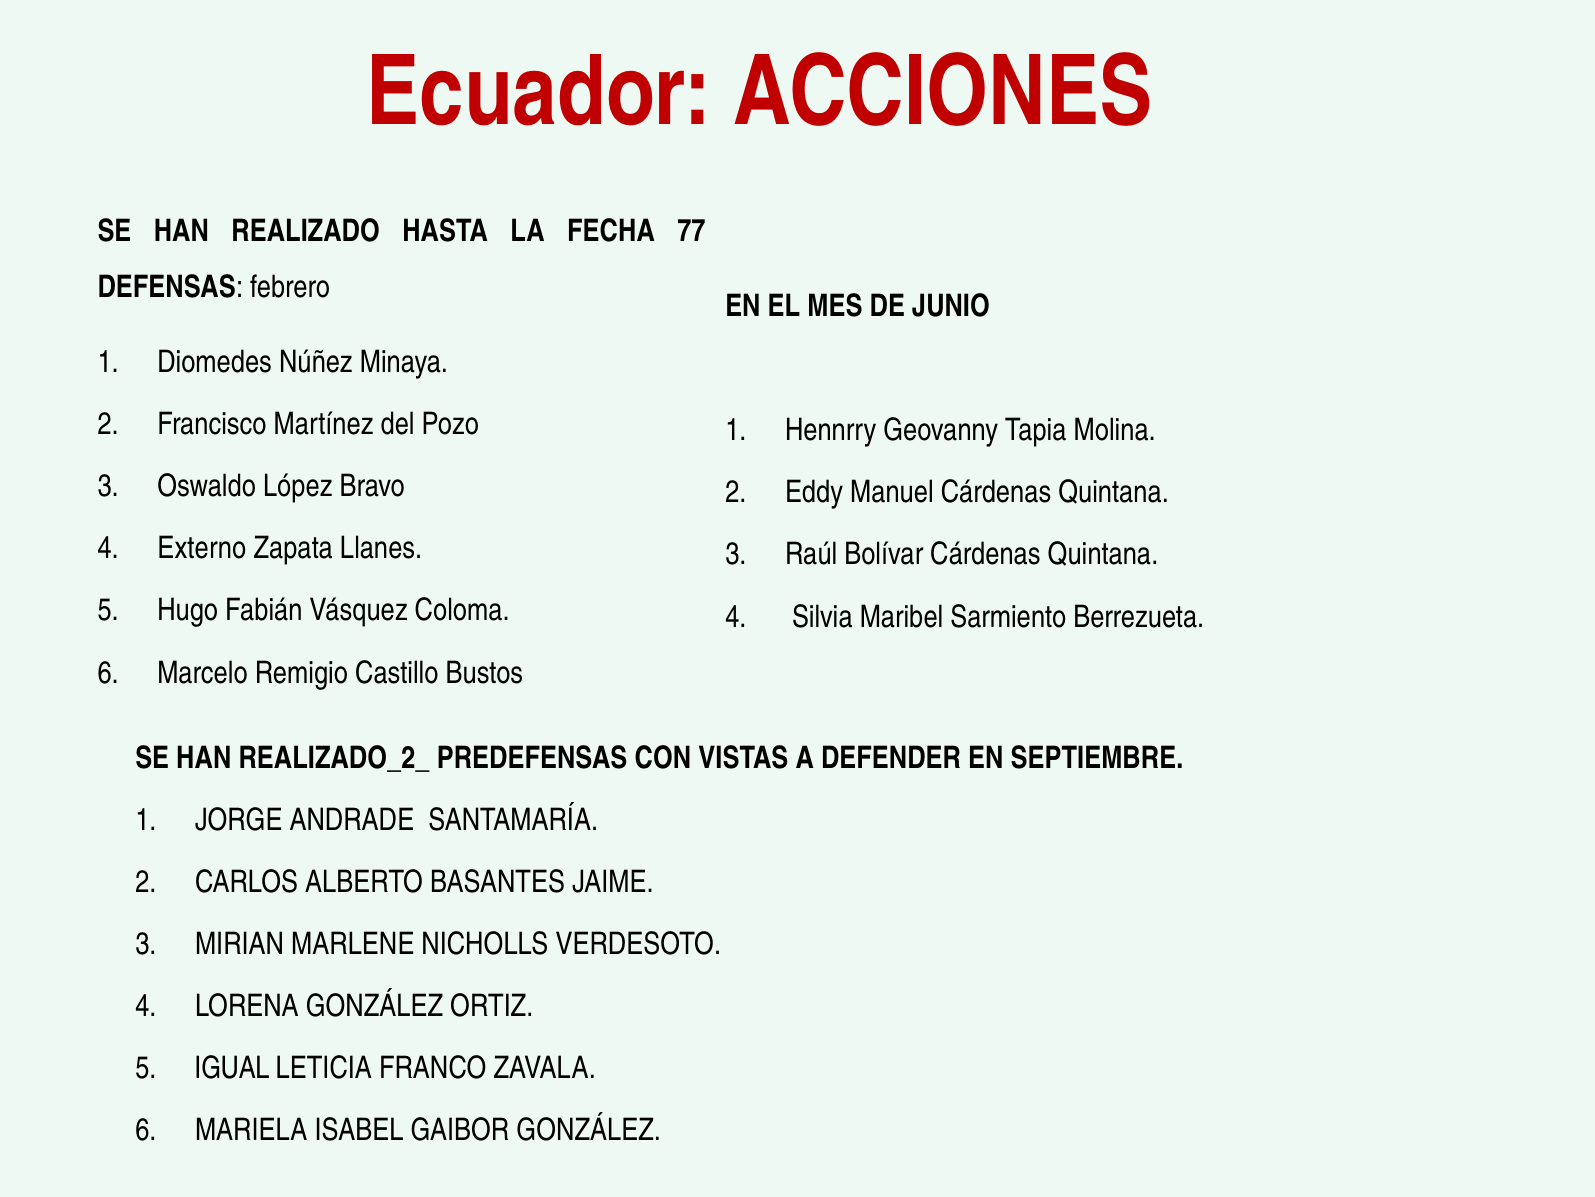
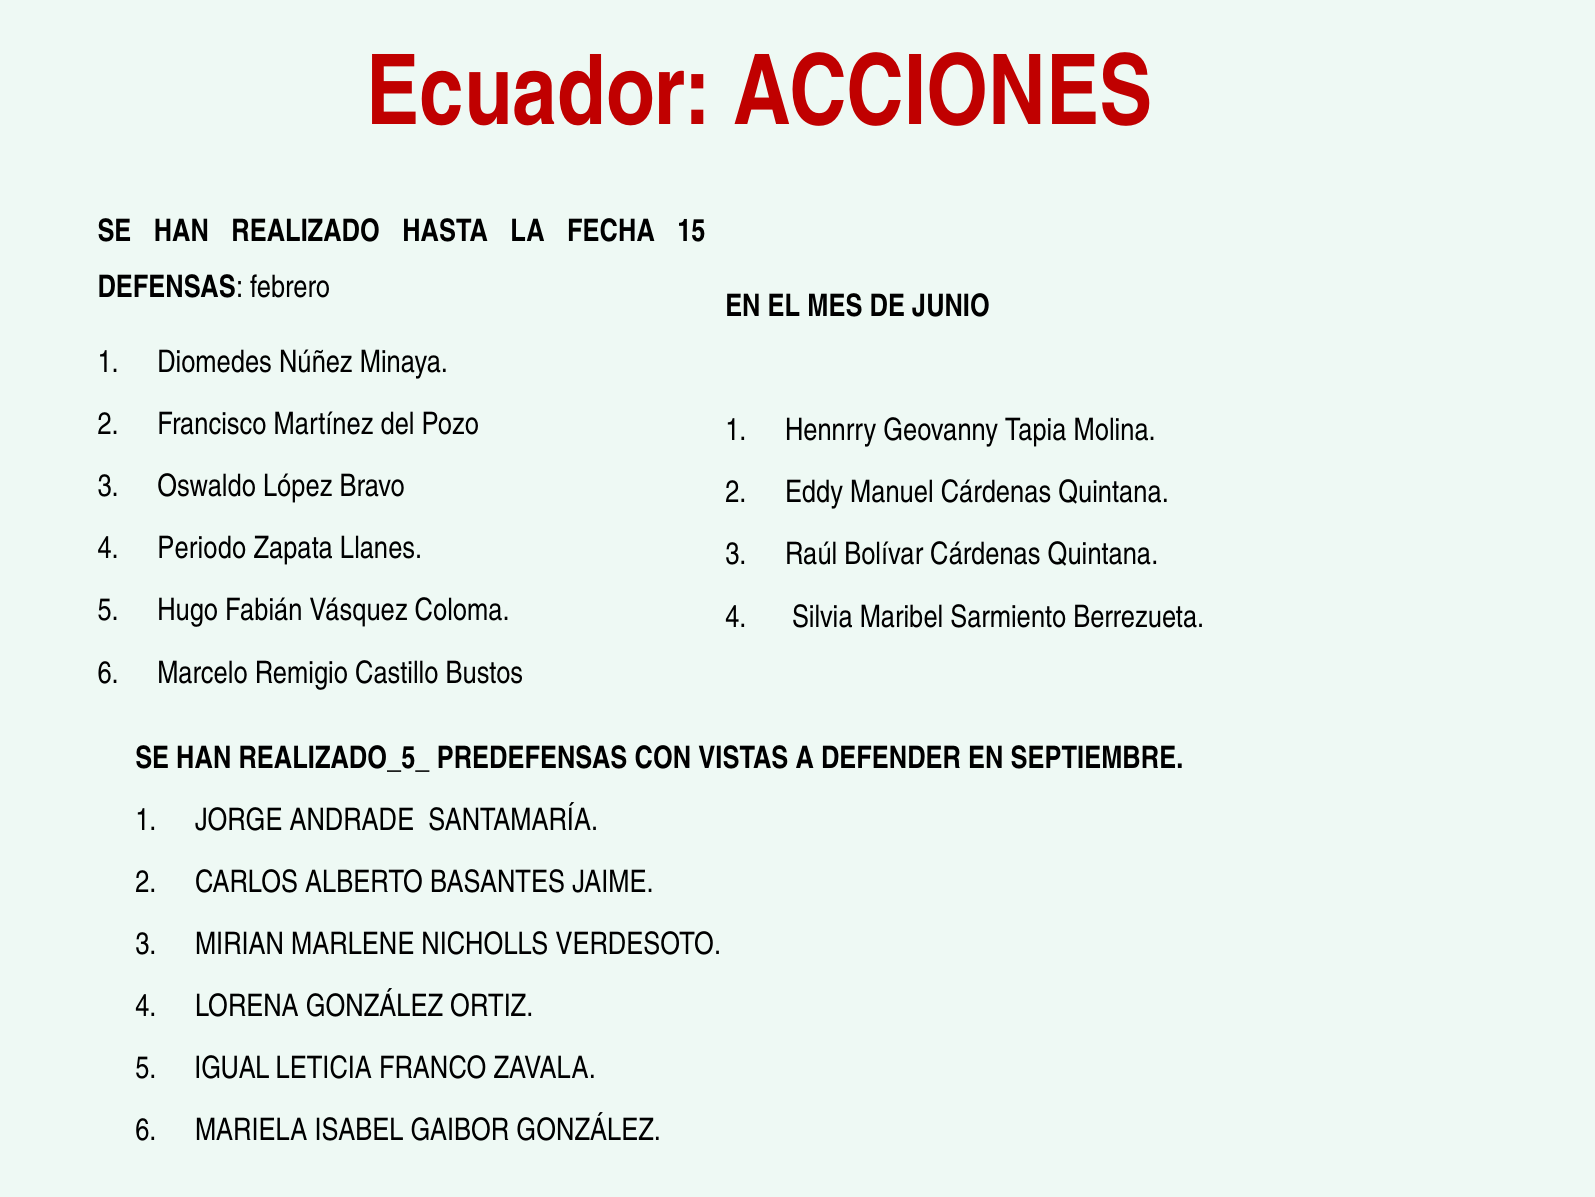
77: 77 -> 15
Externo: Externo -> Periodo
REALIZADO_2_: REALIZADO_2_ -> REALIZADO_5_
